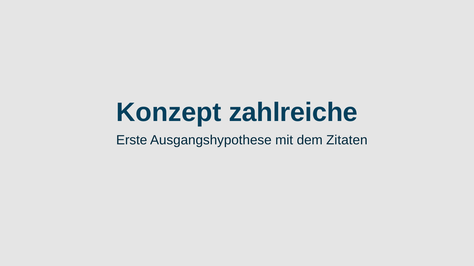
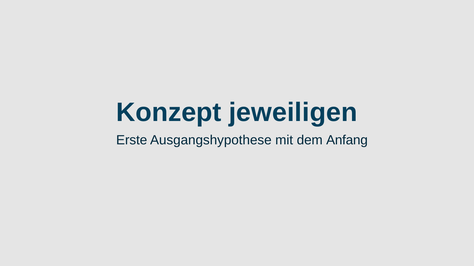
zahlreiche: zahlreiche -> jeweiligen
Zitaten: Zitaten -> Anfang
